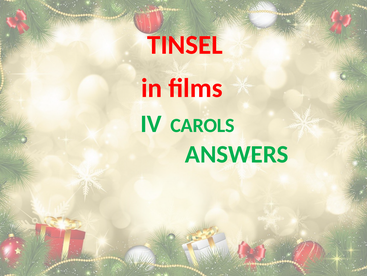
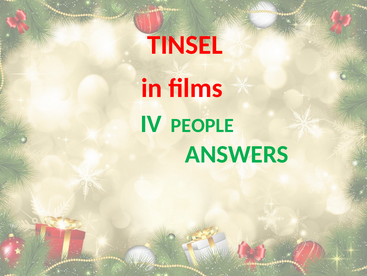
CAROLS: CAROLS -> PEOPLE
